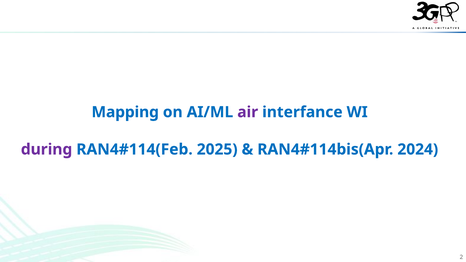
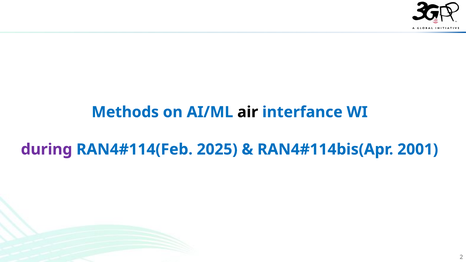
Mapping: Mapping -> Methods
air colour: purple -> black
2024: 2024 -> 2001
